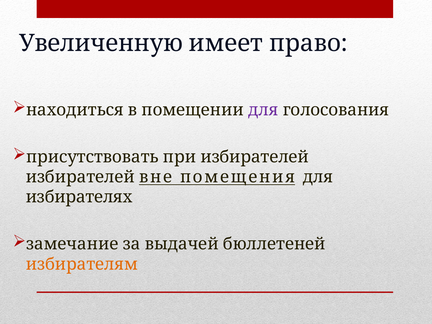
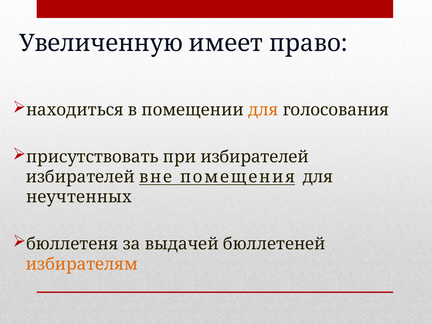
для at (263, 110) colour: purple -> orange
избирателях: избирателях -> неучтенных
замечание: замечание -> бюллетеня
